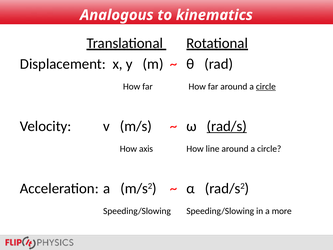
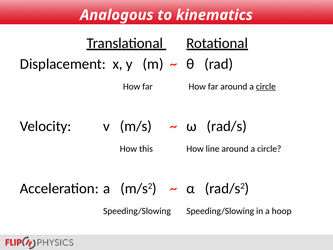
rad/s underline: present -> none
axis: axis -> this
more: more -> hoop
